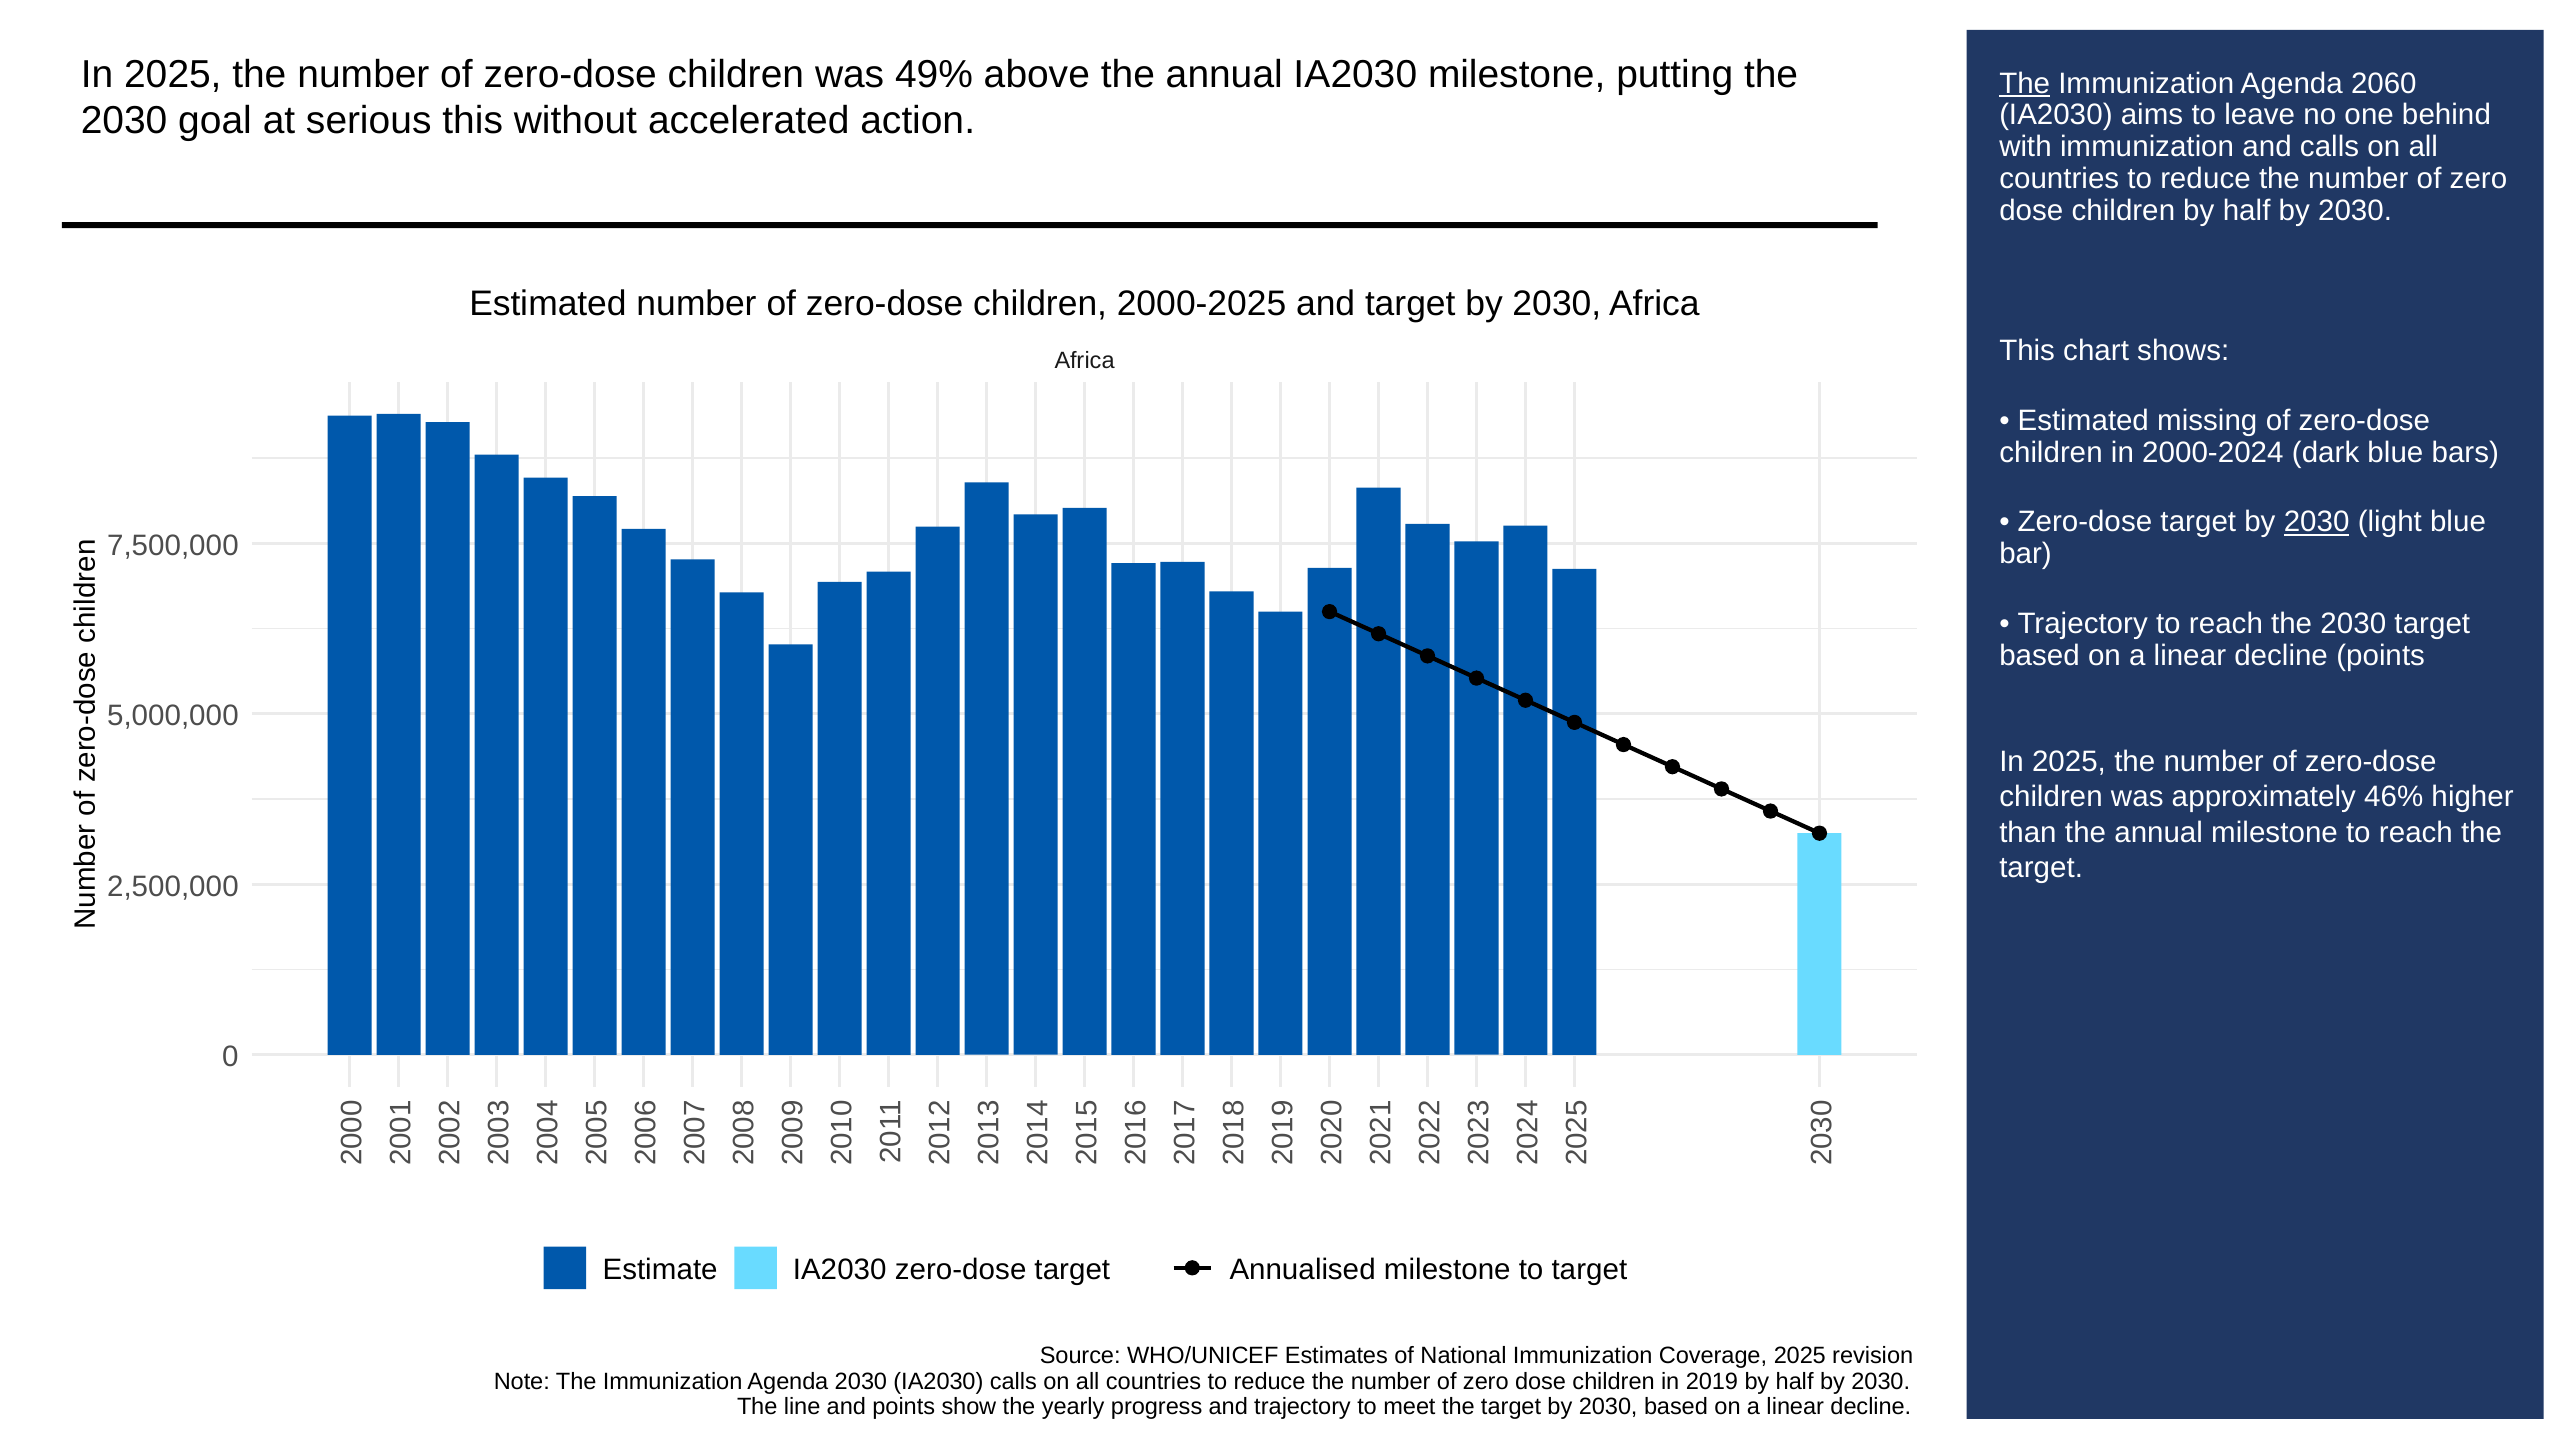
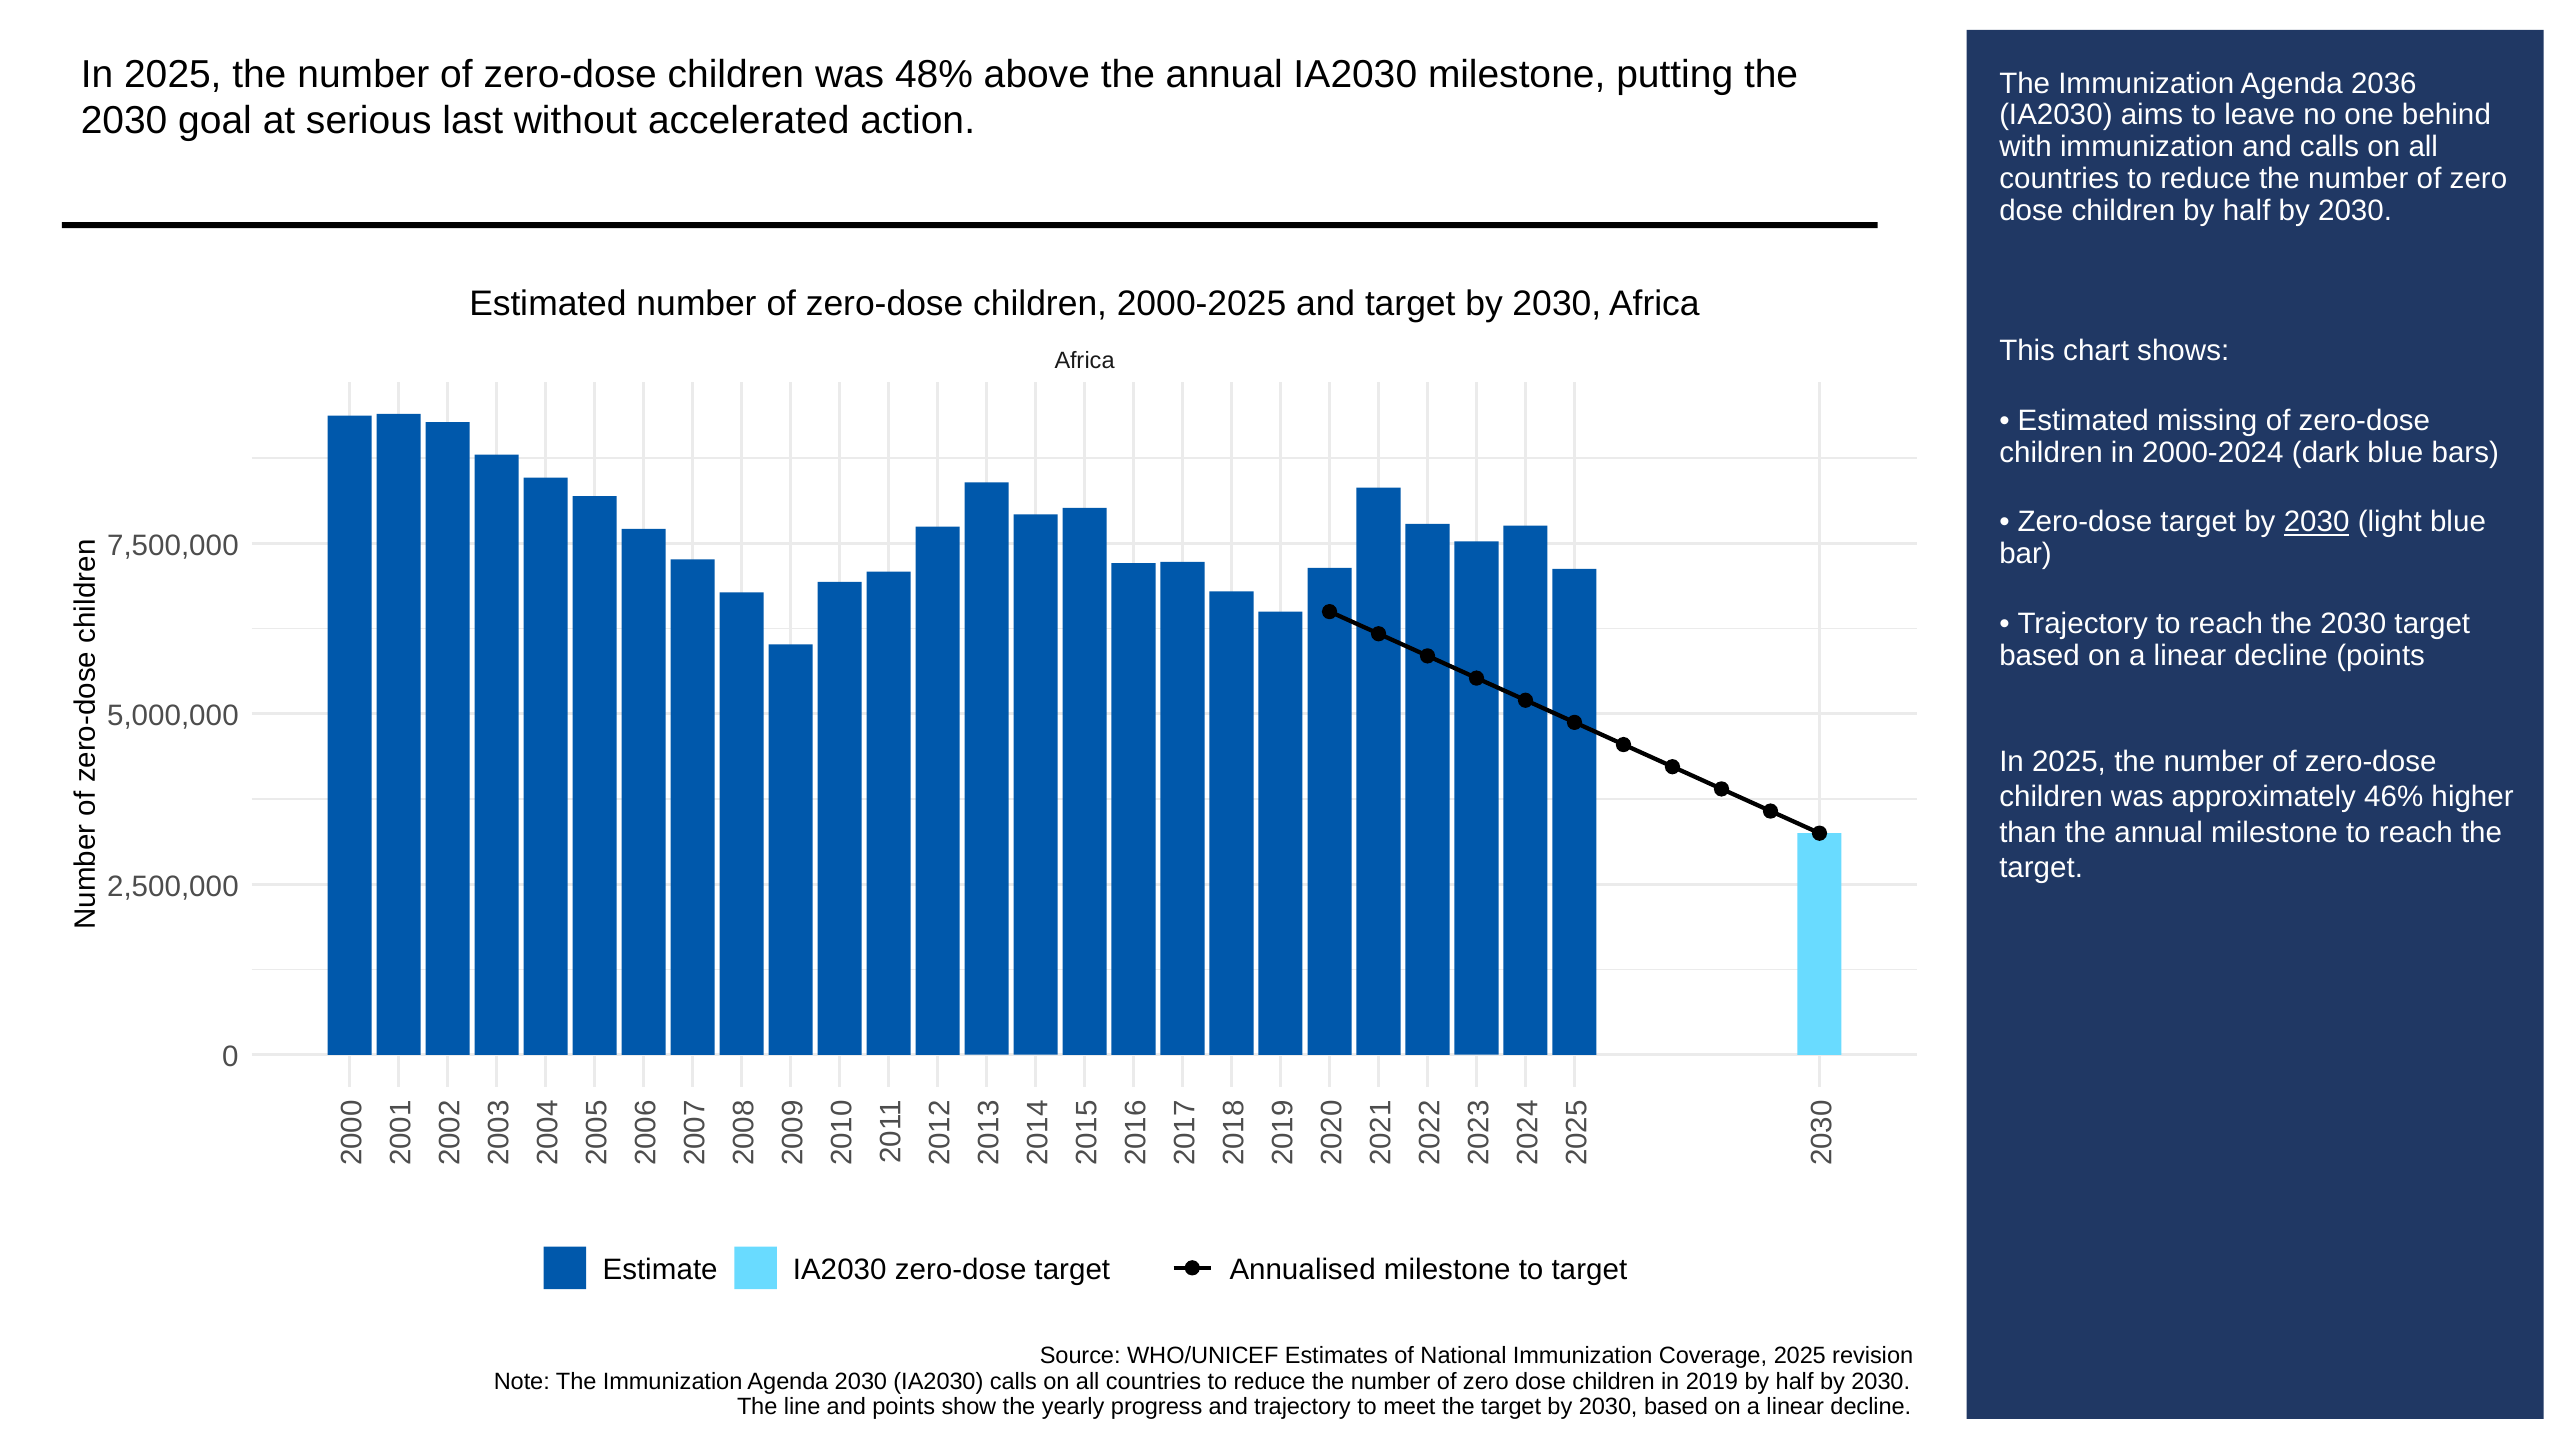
49%: 49% -> 48%
The at (2025, 83) underline: present -> none
2060: 2060 -> 2036
serious this: this -> last
